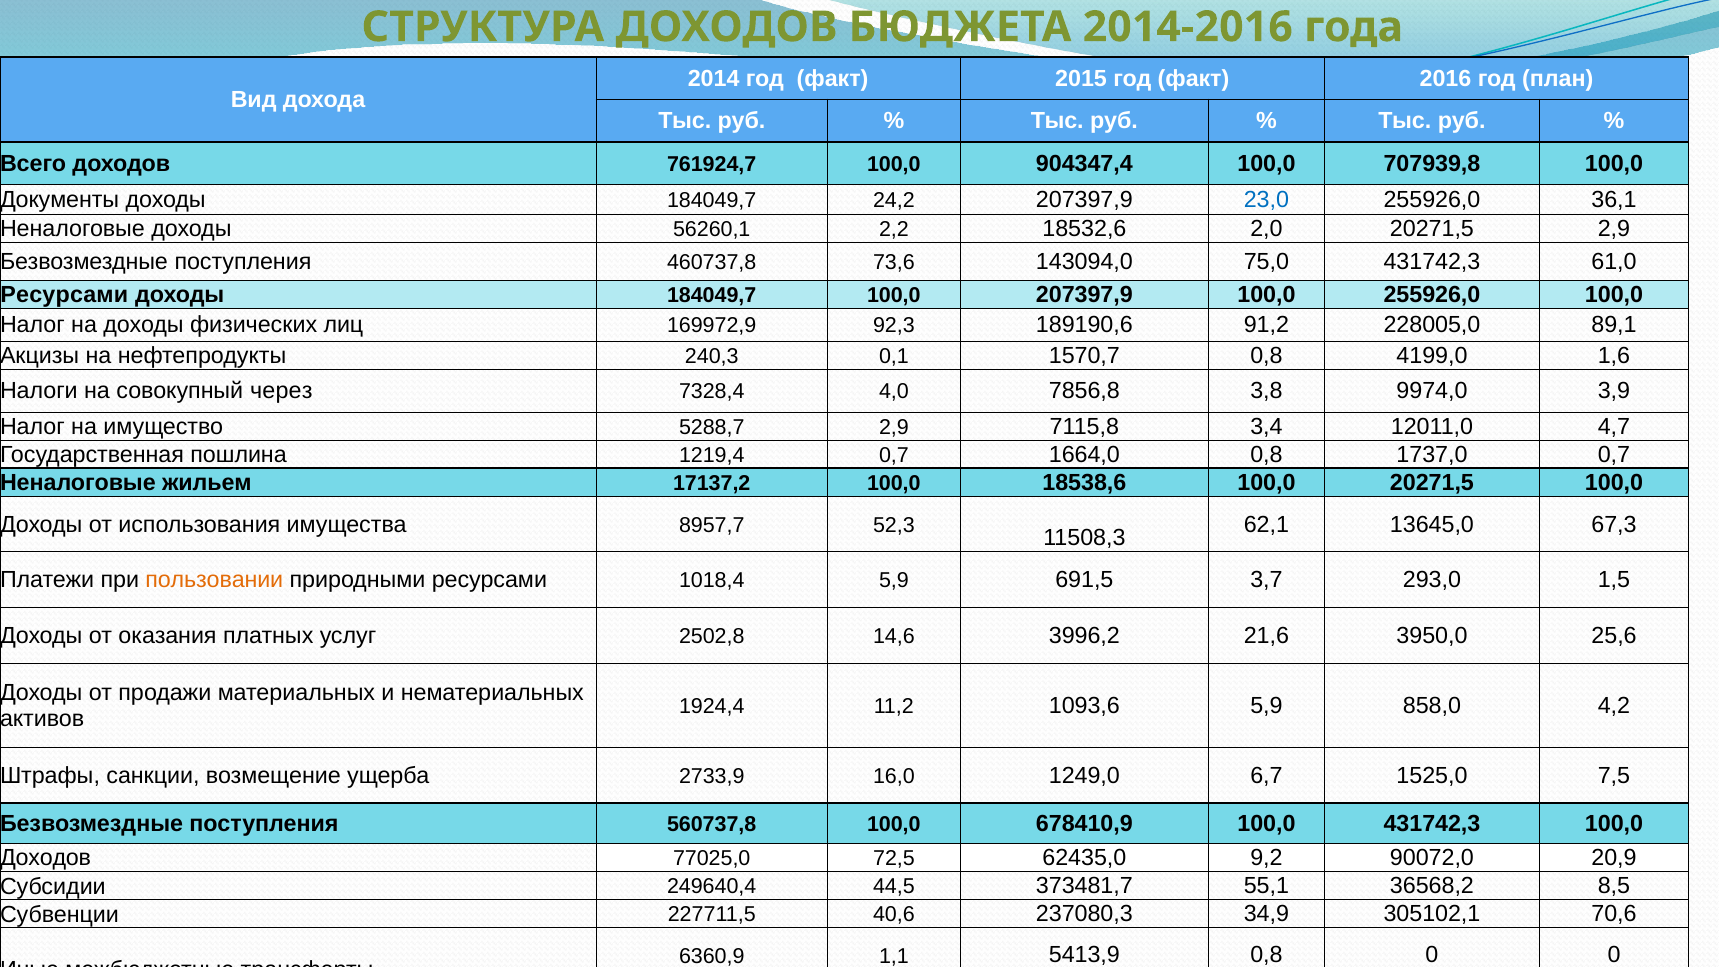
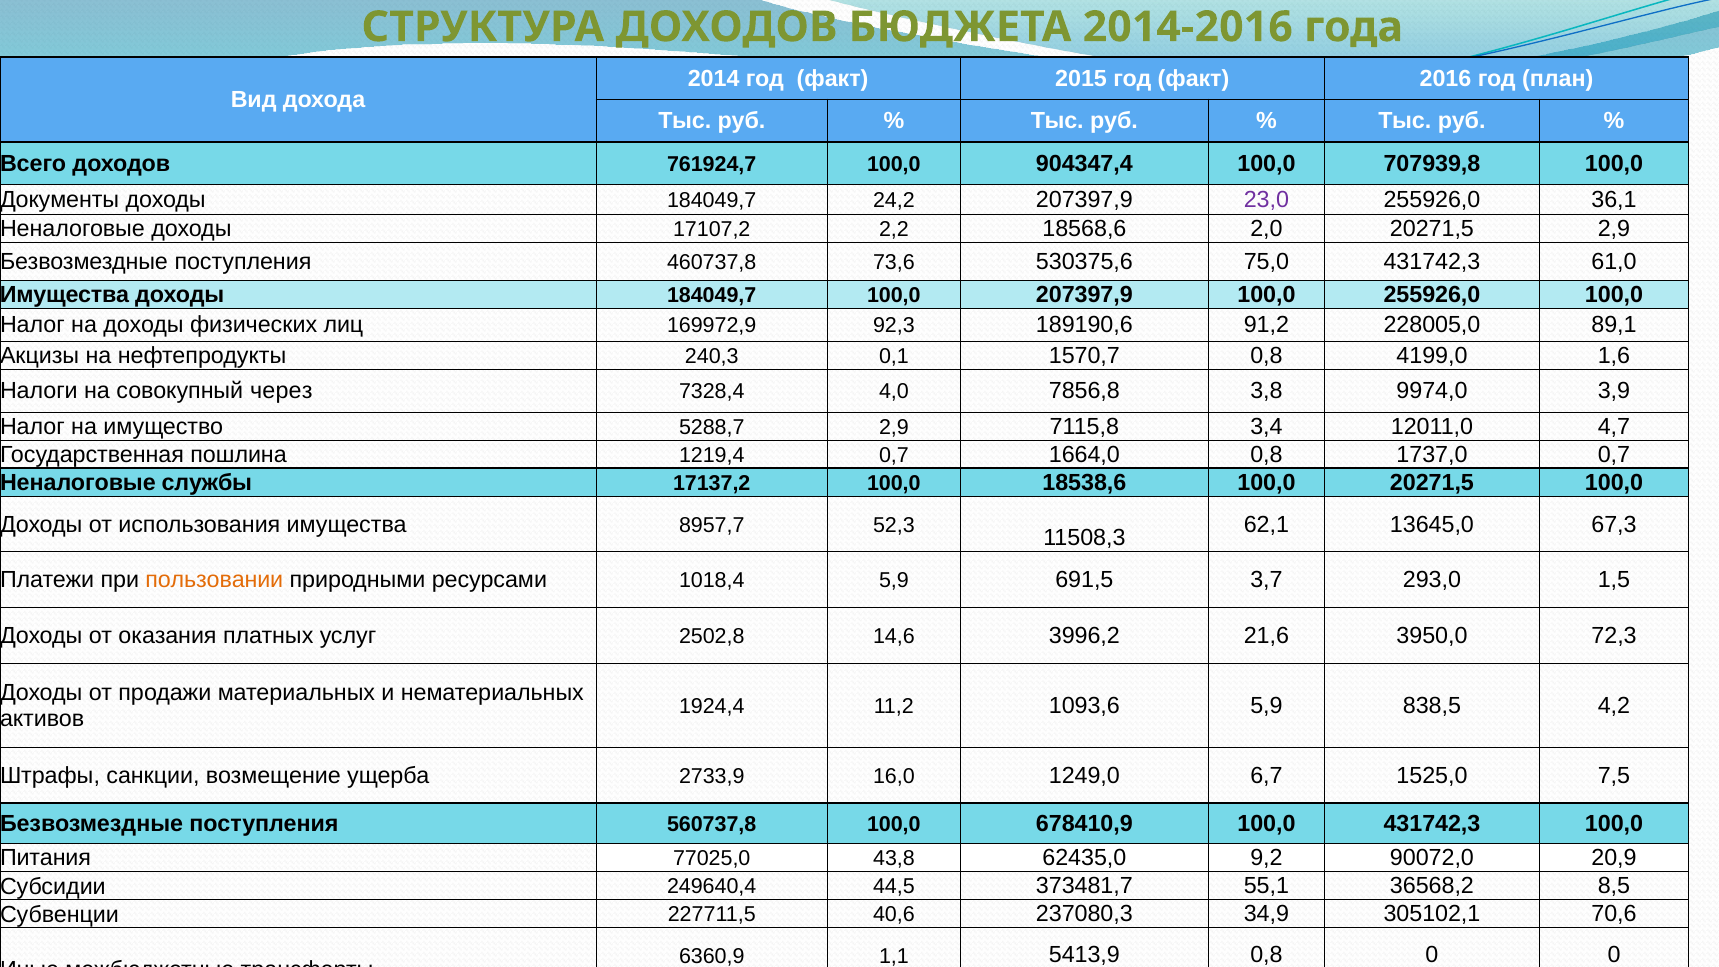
23,0 colour: blue -> purple
56260,1: 56260,1 -> 17107,2
18532,6: 18532,6 -> 18568,6
143094,0: 143094,0 -> 530375,6
Ресурсами at (64, 295): Ресурсами -> Имущества
жильем: жильем -> службы
25,6: 25,6 -> 72,3
858,0: 858,0 -> 838,5
Доходов at (45, 858): Доходов -> Питания
72,5: 72,5 -> 43,8
